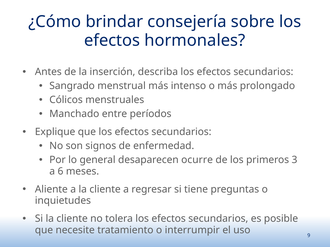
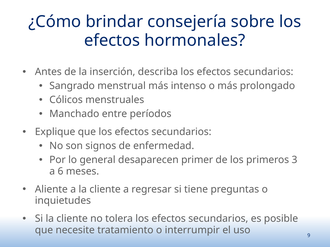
ocurre: ocurre -> primer
